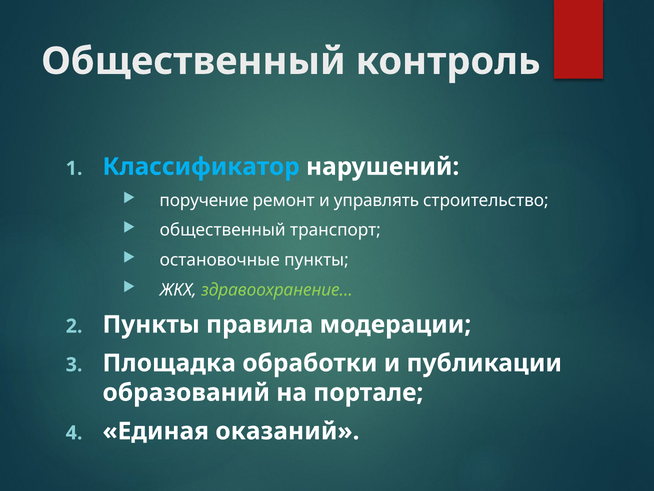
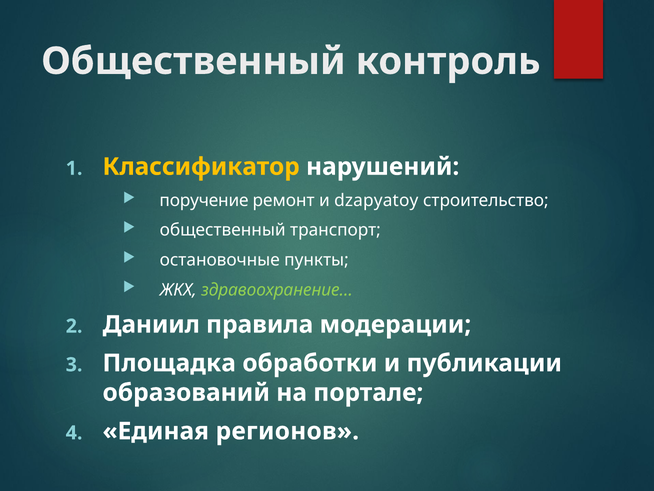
Классификатор colour: light blue -> yellow
управлять: управлять -> dzapyatoy
Пункты at (151, 324): Пункты -> Даниил
оказаний: оказаний -> регионов
